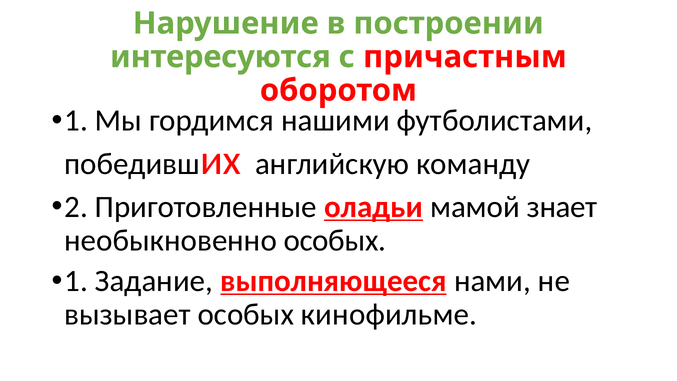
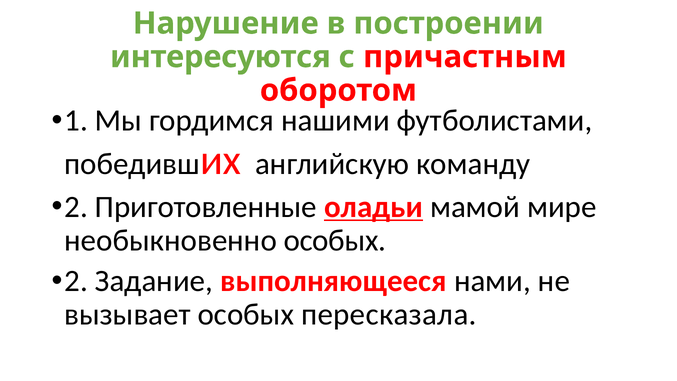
знает: знает -> мире
1 at (76, 281): 1 -> 2
выполняющееся underline: present -> none
кинофильме: кинофильме -> пересказала
